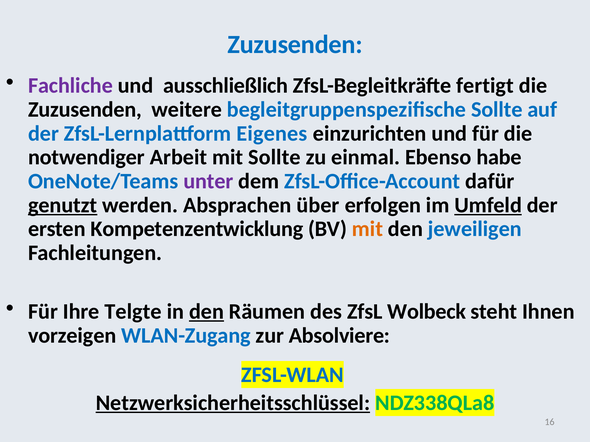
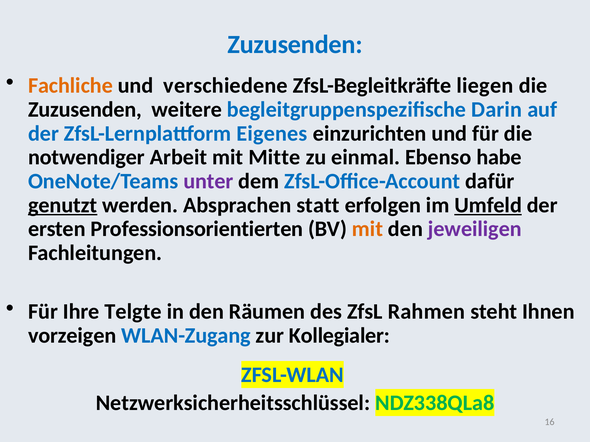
Fachliche colour: purple -> orange
ausschließlich: ausschließlich -> verschiedene
fertigt: fertigt -> liegen
begleitgruppenspezifische Sollte: Sollte -> Darin
mit Sollte: Sollte -> Mitte
über: über -> statt
Kompetenzentwicklung: Kompetenzentwicklung -> Professionsorientierten
jeweiligen colour: blue -> purple
den at (206, 312) underline: present -> none
Wolbeck: Wolbeck -> Rahmen
Absolviere: Absolviere -> Kollegialer
Netzwerksicherheitsschlüssel underline: present -> none
